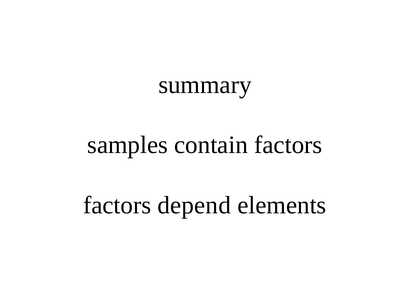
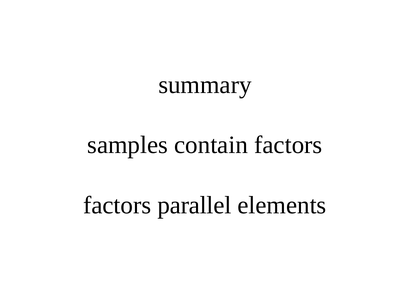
depend: depend -> parallel
